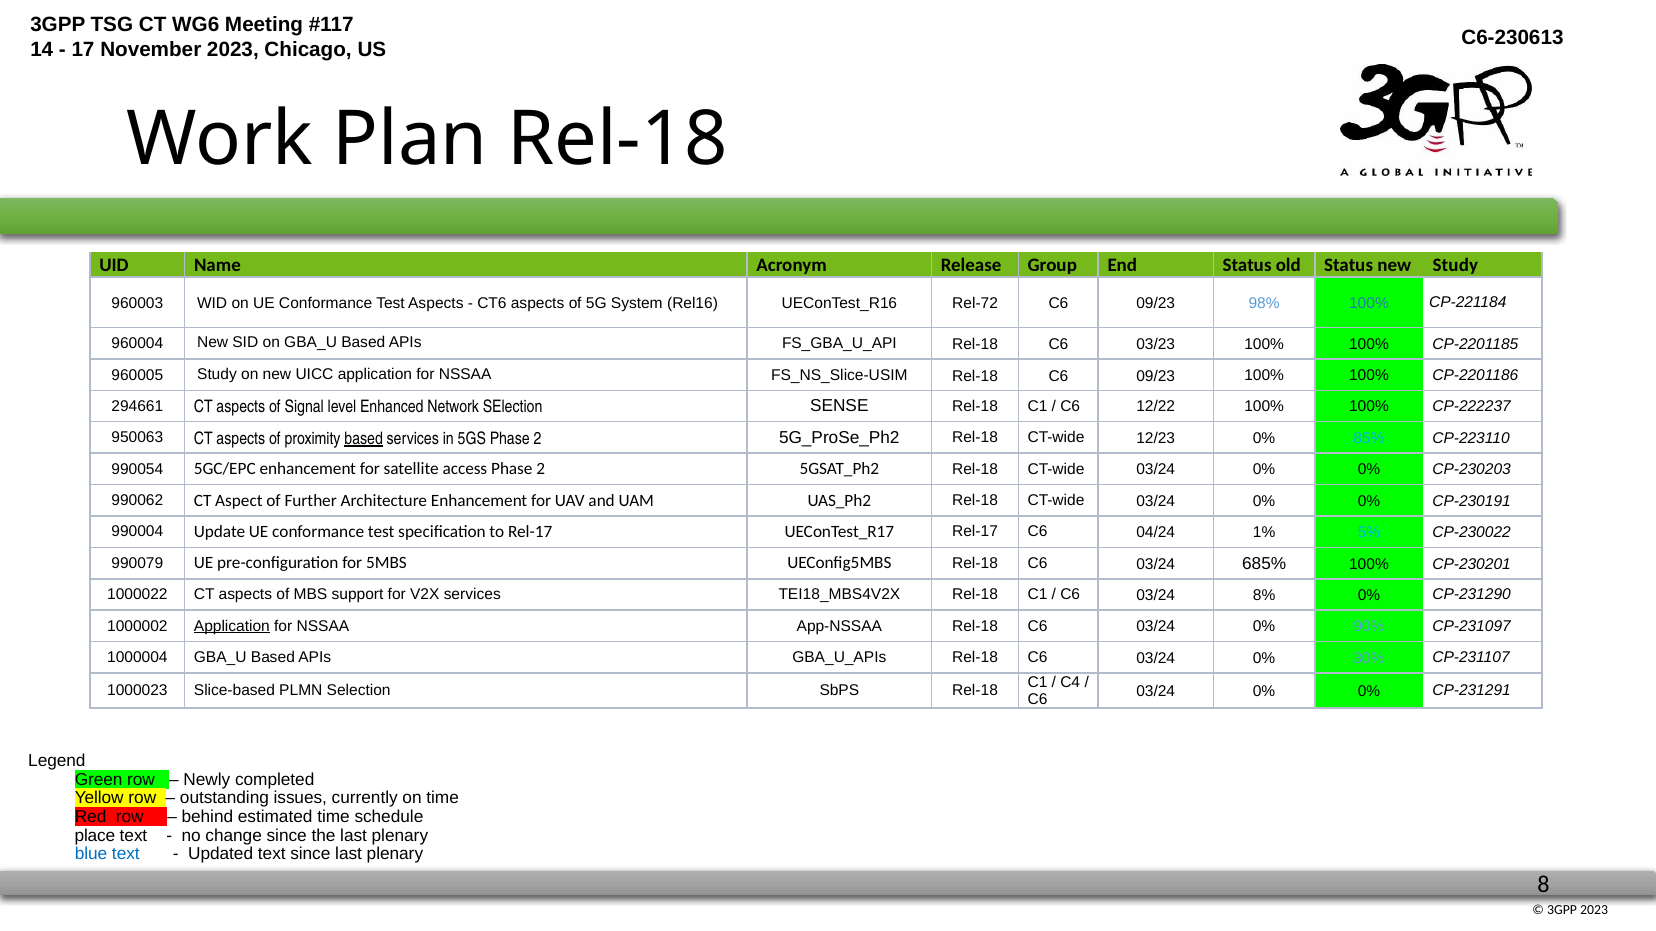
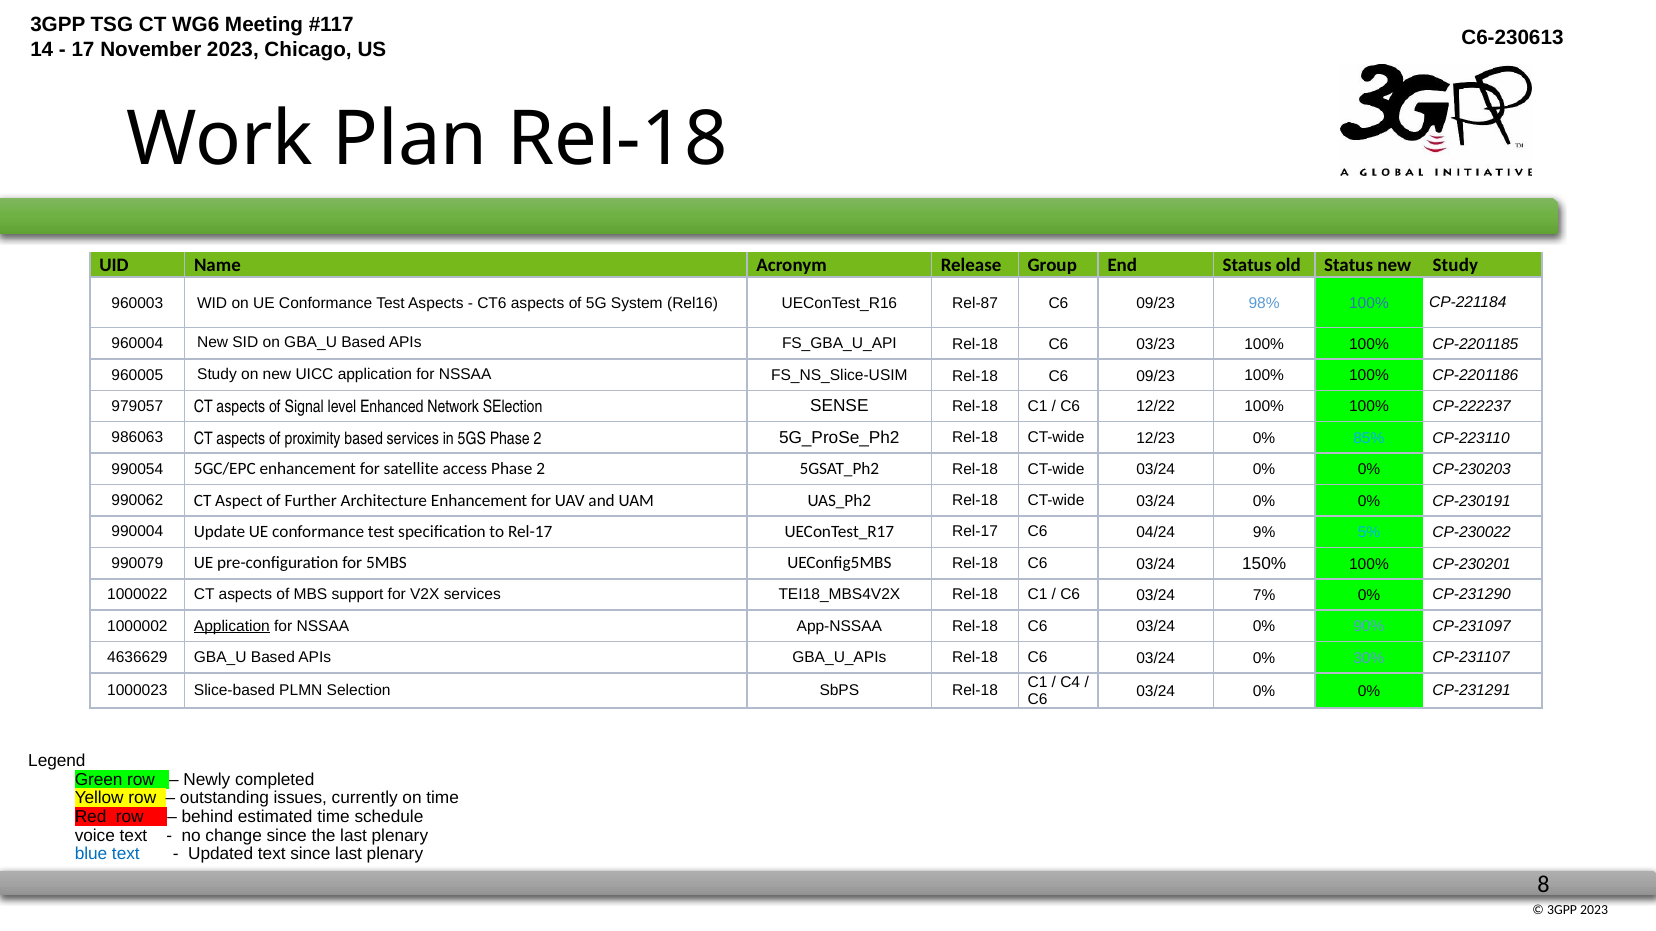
Rel-72: Rel-72 -> Rel-87
294661: 294661 -> 979057
950063: 950063 -> 986063
based at (364, 439) underline: present -> none
1%: 1% -> 9%
685%: 685% -> 150%
8%: 8% -> 7%
1000004: 1000004 -> 4636629
place: place -> voice
